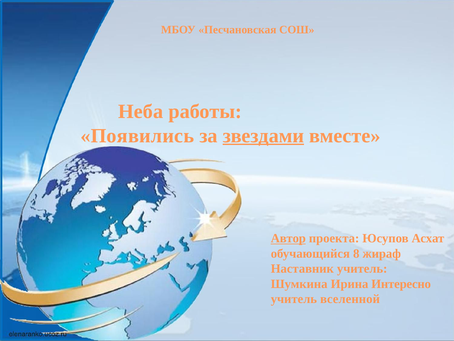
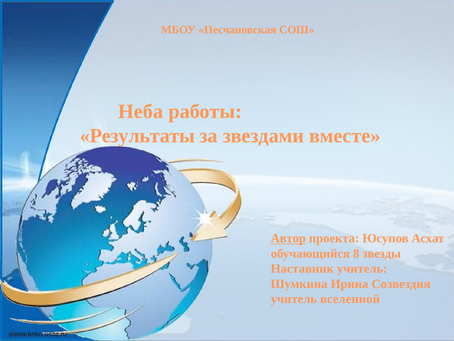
Появились: Появились -> Результаты
звездами underline: present -> none
жираф: жираф -> звезды
Интересно: Интересно -> Созвездия
